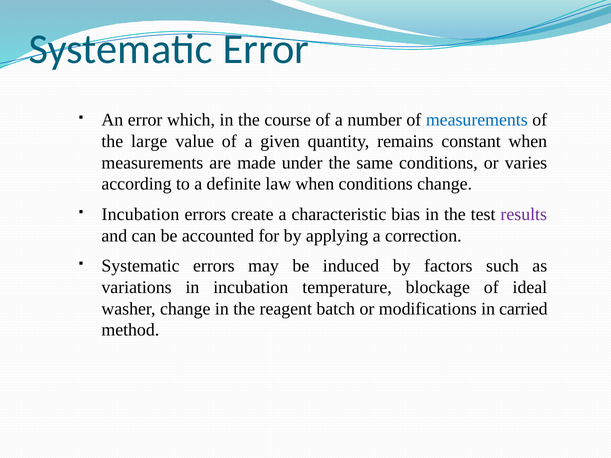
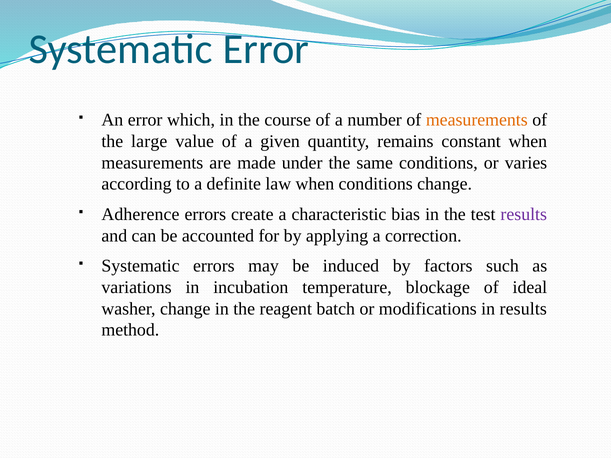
measurements at (477, 120) colour: blue -> orange
Incubation at (140, 214): Incubation -> Adherence
in carried: carried -> results
